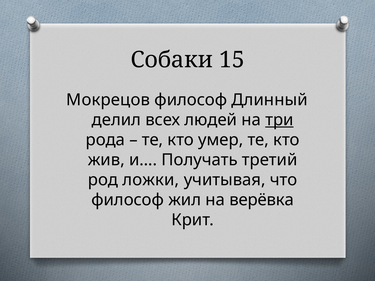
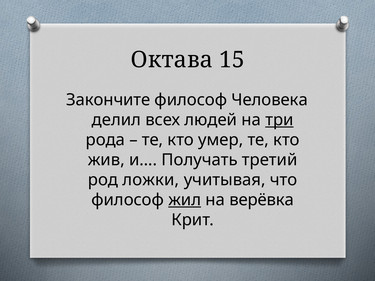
Собаки: Собаки -> Октава
Мокрецов: Мокрецов -> Закончите
Длинный: Длинный -> Человека
жил underline: none -> present
